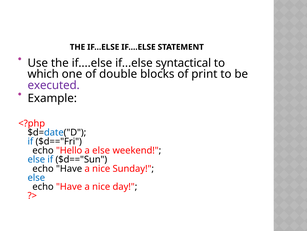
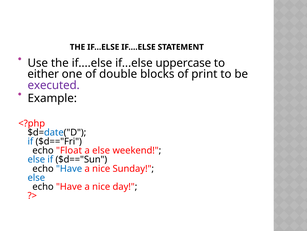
syntactical: syntactical -> uppercase
which: which -> either
Hello: Hello -> Float
Have at (69, 168) colour: black -> blue
